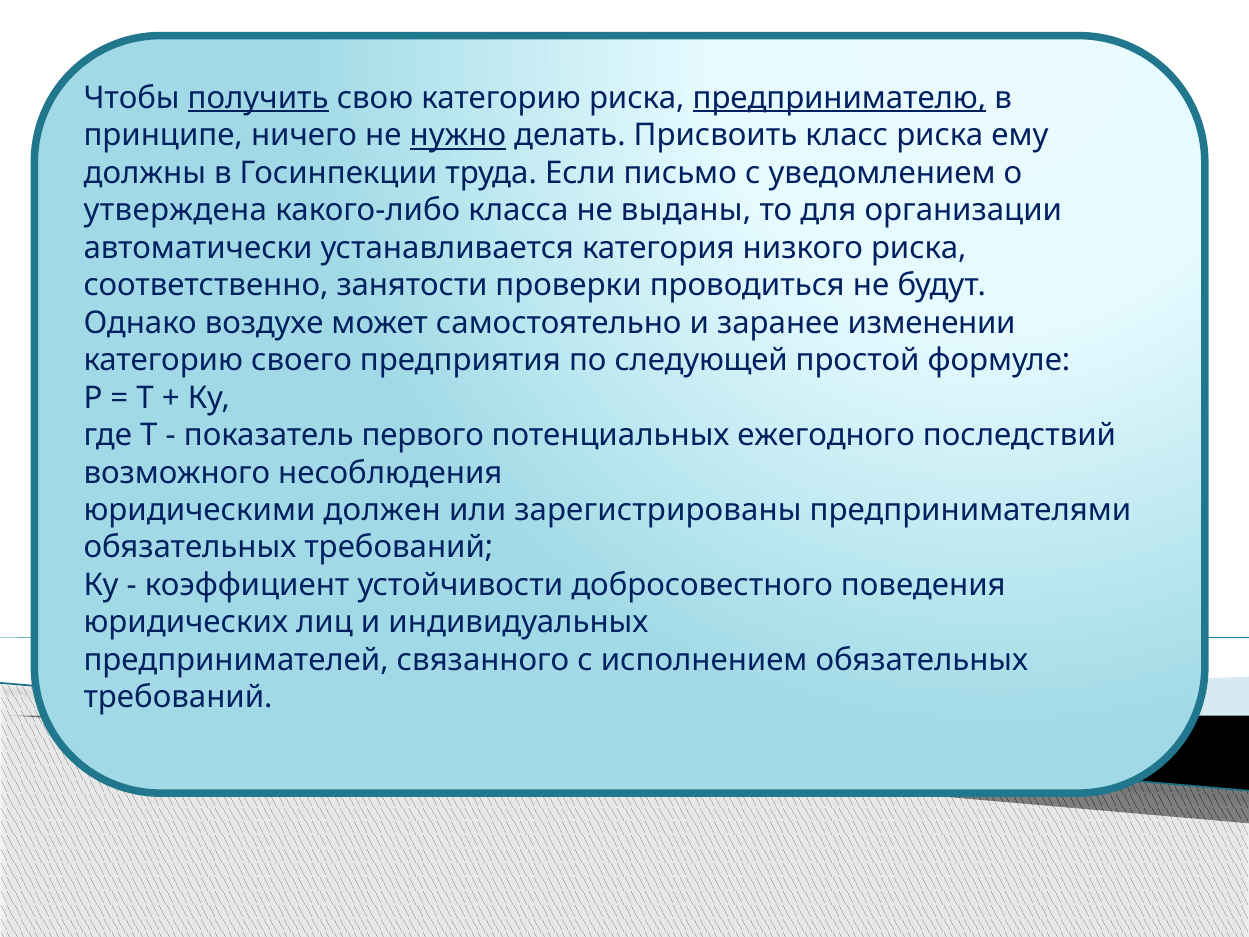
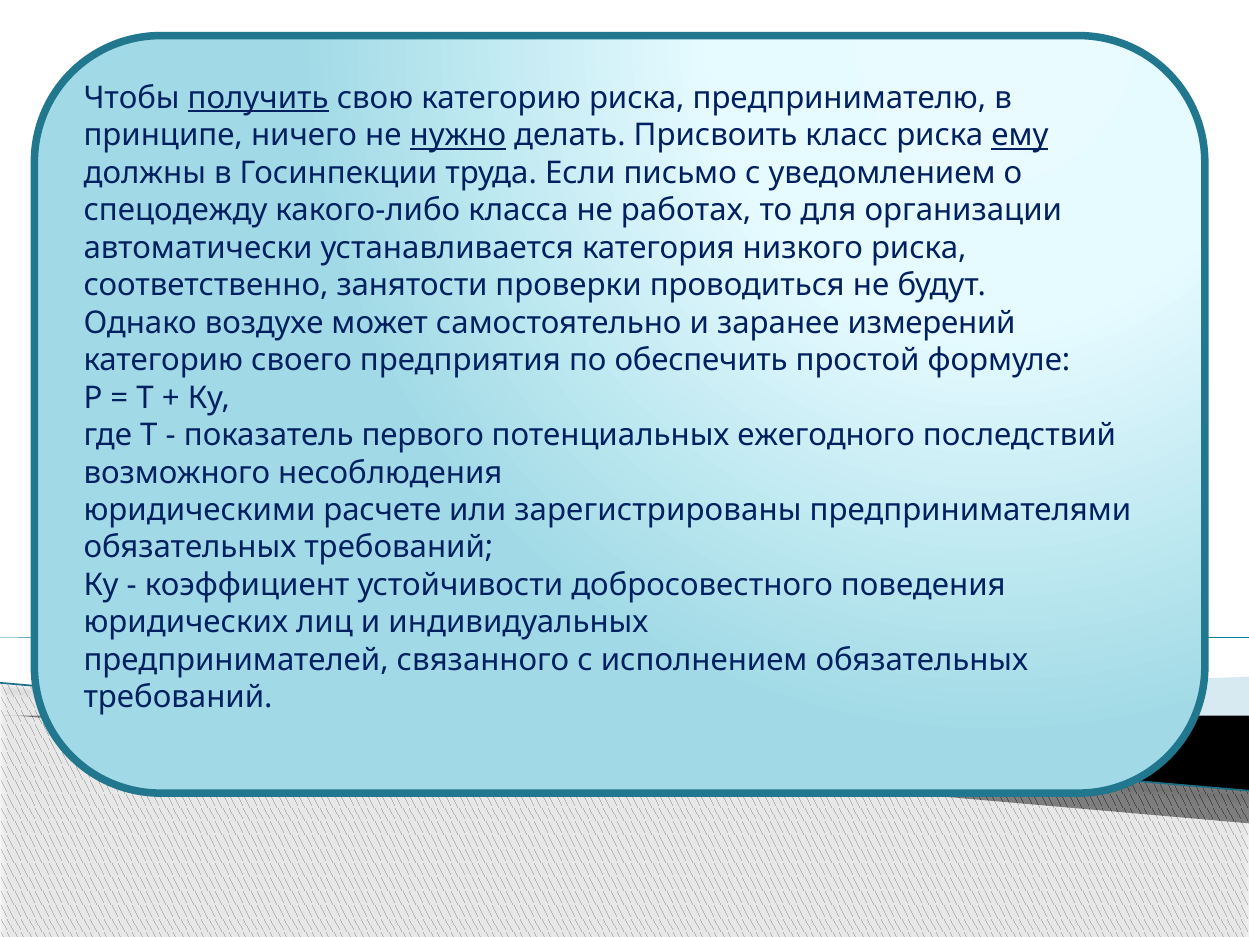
предпринимателю underline: present -> none
ему underline: none -> present
утверждена: утверждена -> спецодежду
выданы: выданы -> работах
изменении: изменении -> измерений
следующей: следующей -> обеспечить
должен: должен -> расчете
